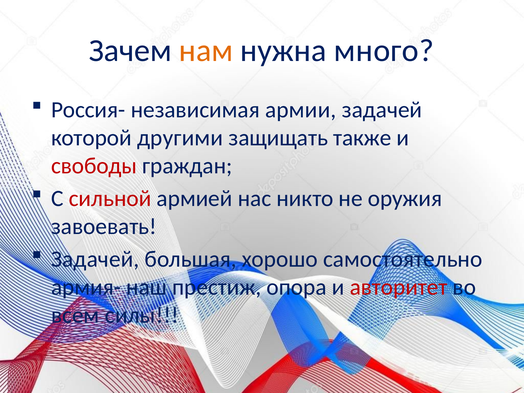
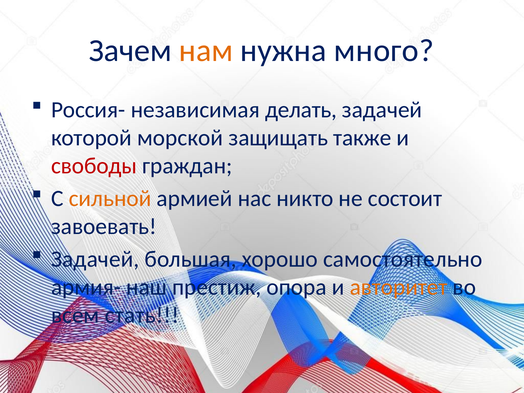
армии: армии -> делать
другими: другими -> морской
сильной colour: red -> orange
оружия: оружия -> состоит
авторитет colour: red -> orange
силы: силы -> стать
